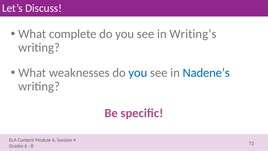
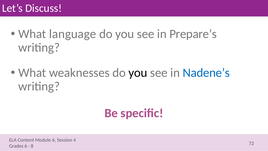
complete: complete -> language
Writing’s: Writing’s -> Prepare’s
you at (138, 73) colour: blue -> black
